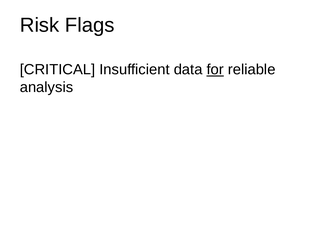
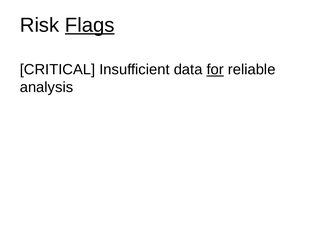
Flags underline: none -> present
